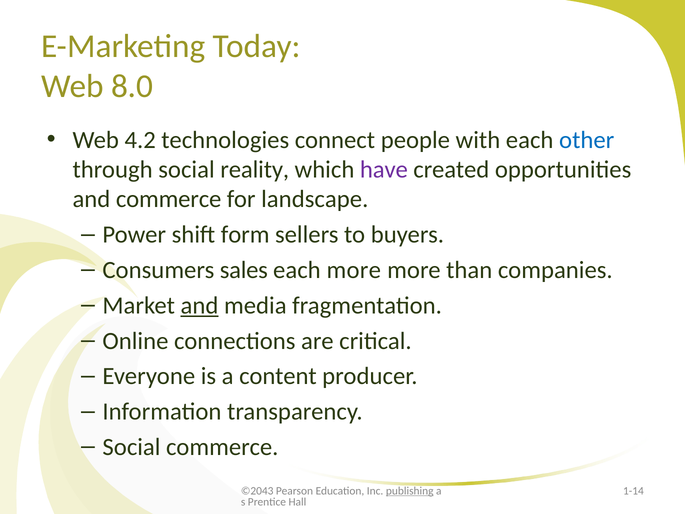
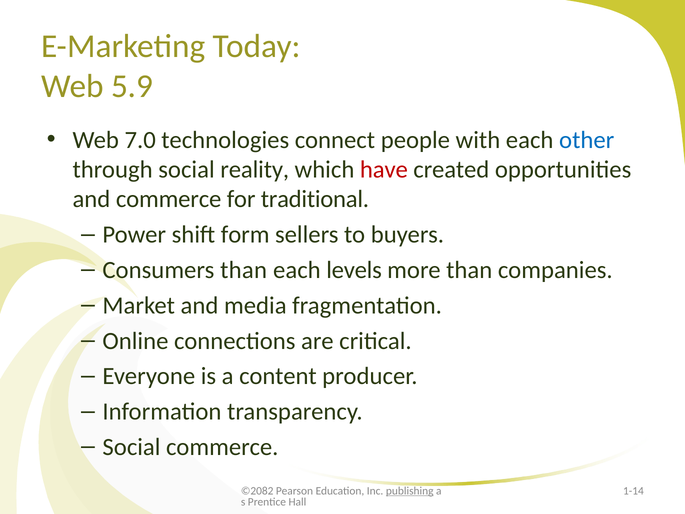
8.0: 8.0 -> 5.9
4.2: 4.2 -> 7.0
have colour: purple -> red
landscape: landscape -> traditional
Consumers sales: sales -> than
each more: more -> levels
and at (200, 305) underline: present -> none
©2043: ©2043 -> ©2082
